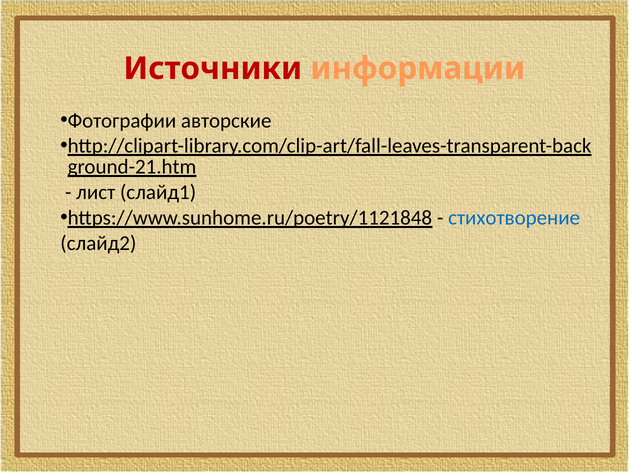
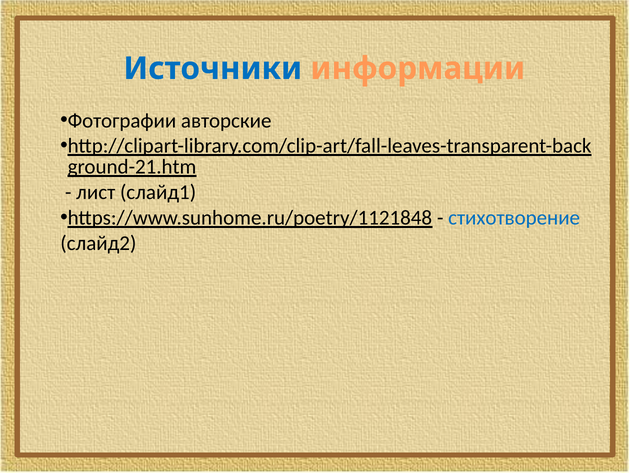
Источники colour: red -> blue
